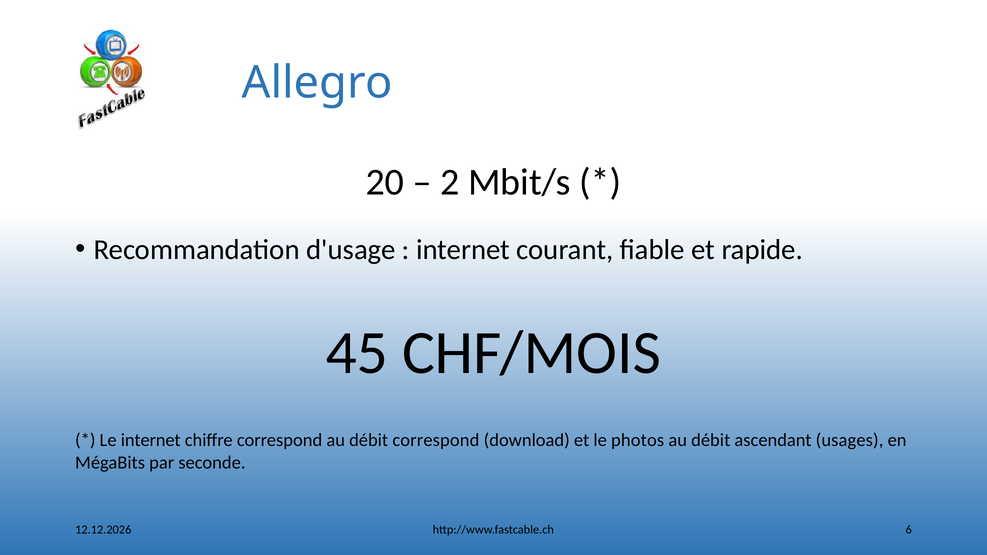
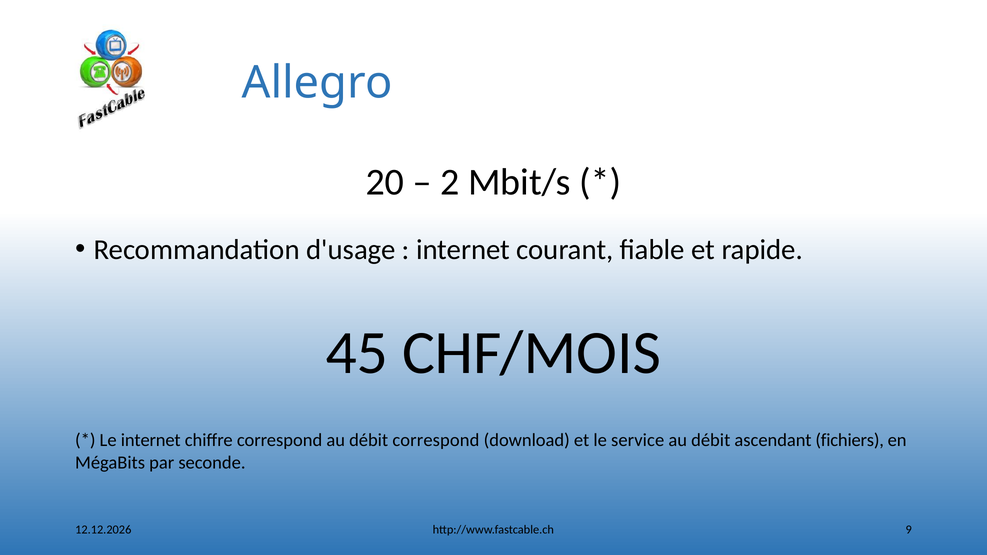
photos: photos -> service
usages: usages -> fichiers
6: 6 -> 9
